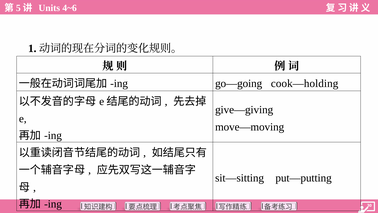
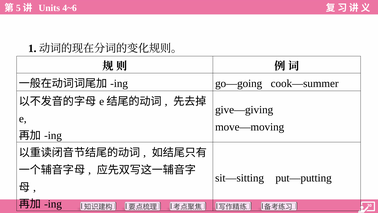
cook—holding: cook—holding -> cook—summer
